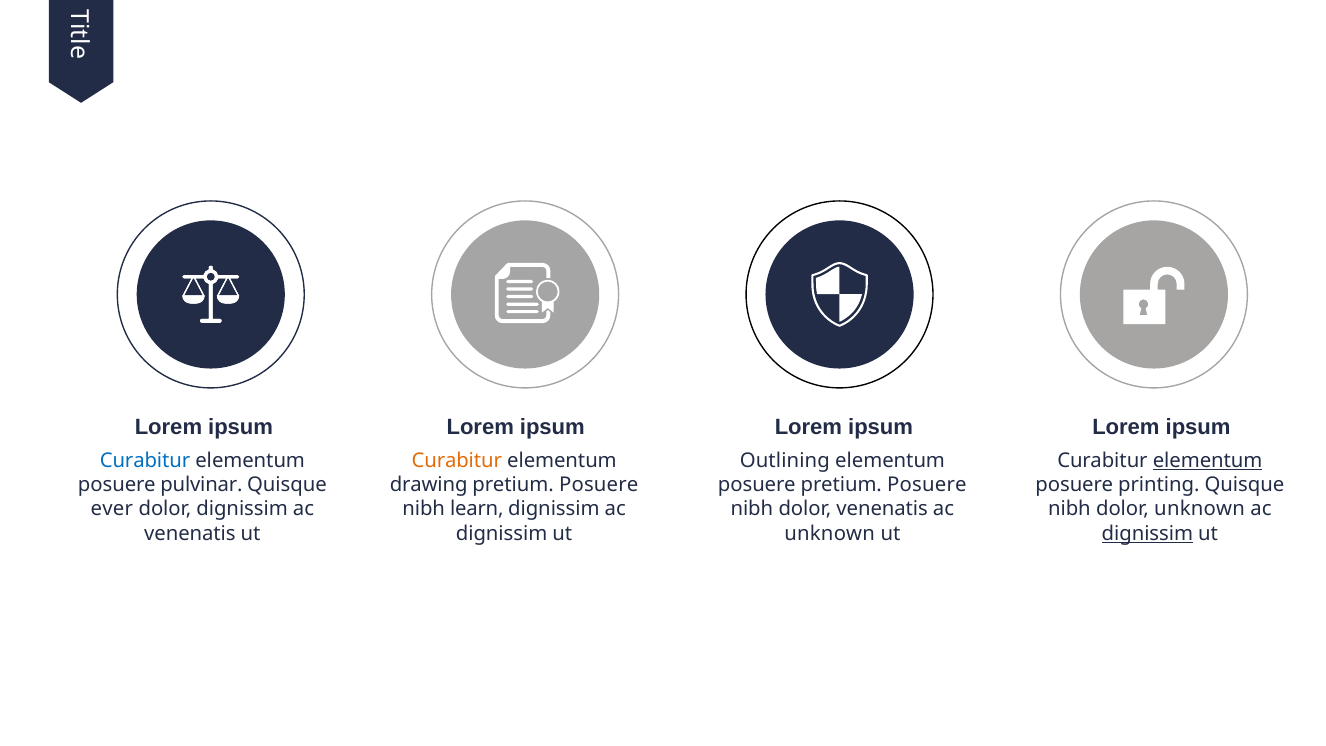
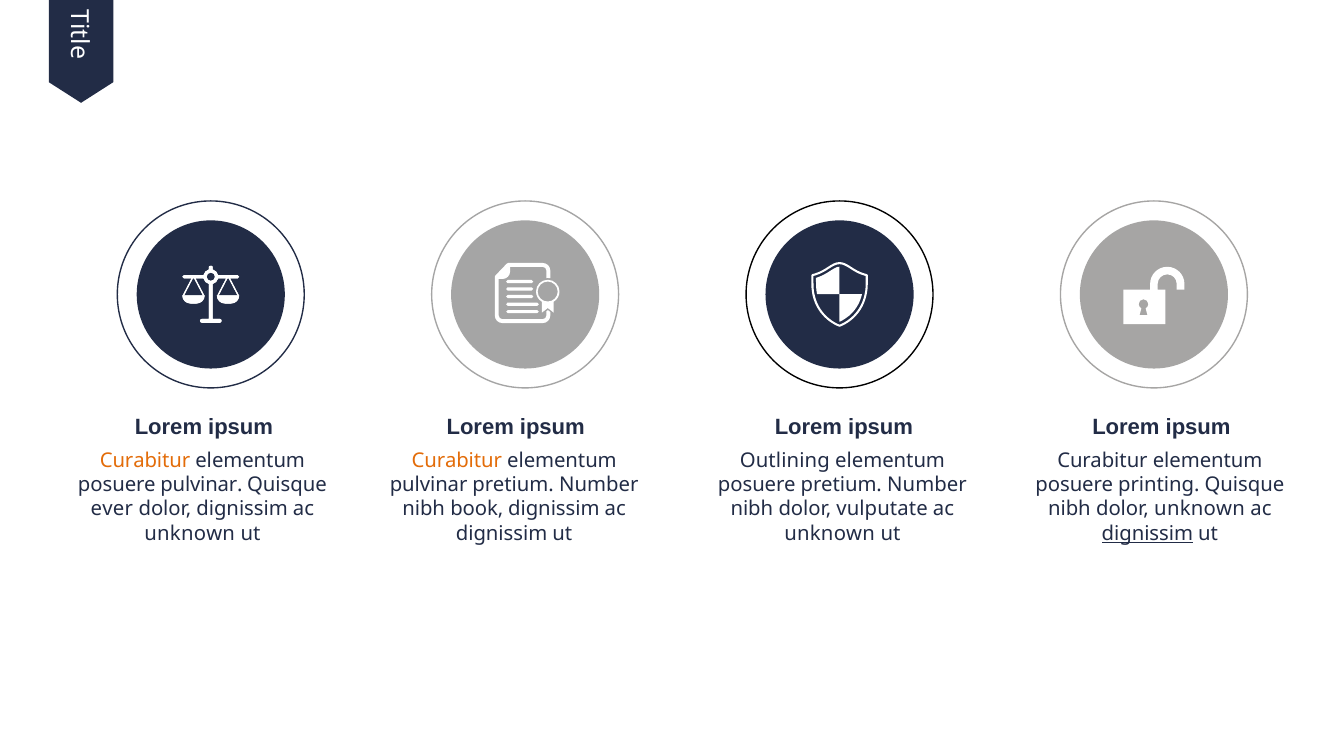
Curabitur at (145, 460) colour: blue -> orange
elementum at (1208, 460) underline: present -> none
drawing at (429, 485): drawing -> pulvinar
Posuere at (599, 485): Posuere -> Number
posuere pretium Posuere: Posuere -> Number
learn: learn -> book
dolor venenatis: venenatis -> vulputate
venenatis at (190, 533): venenatis -> unknown
